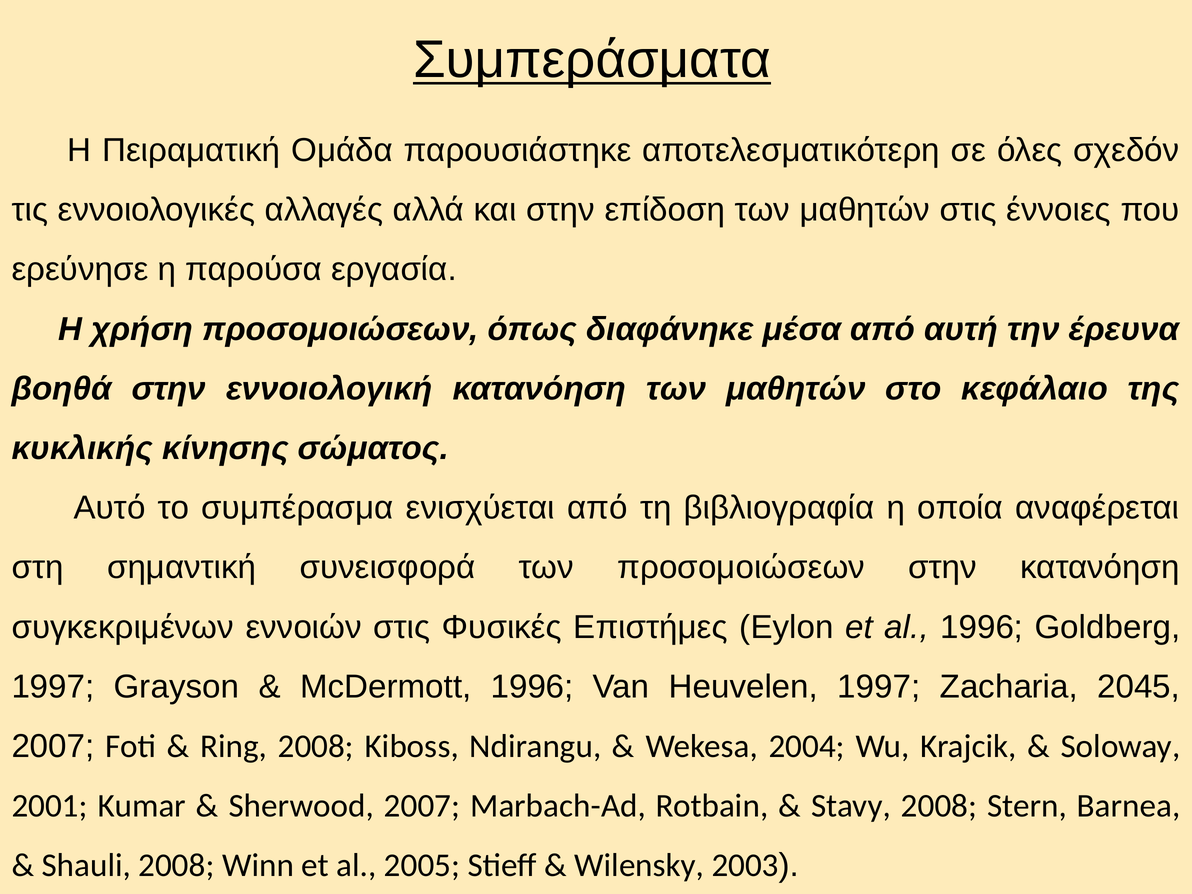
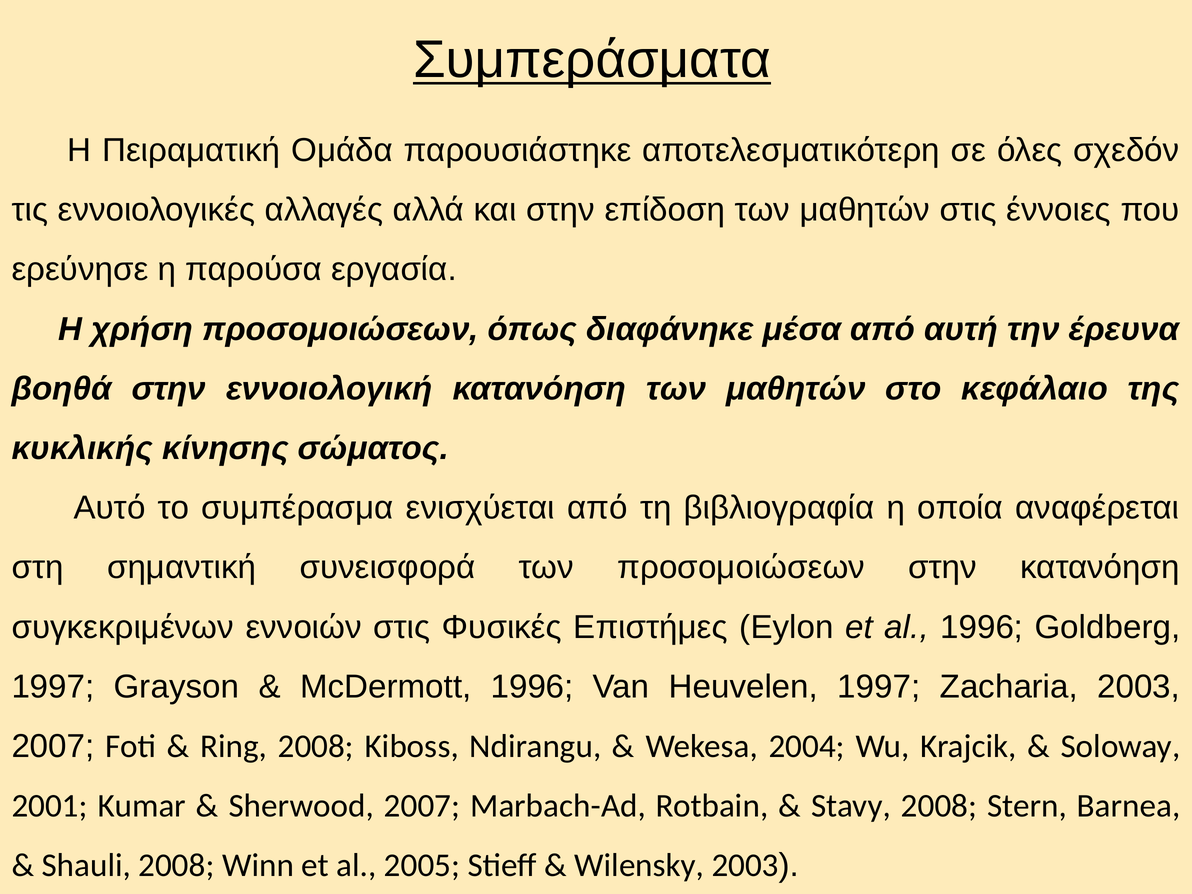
Zacharia 2045: 2045 -> 2003
